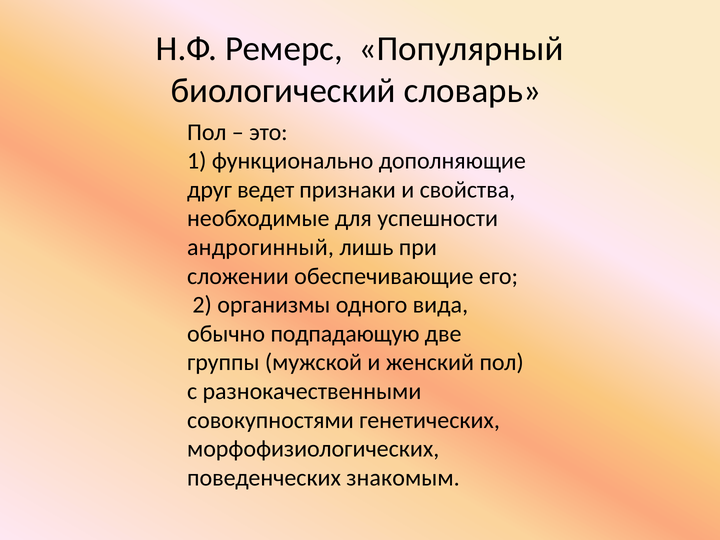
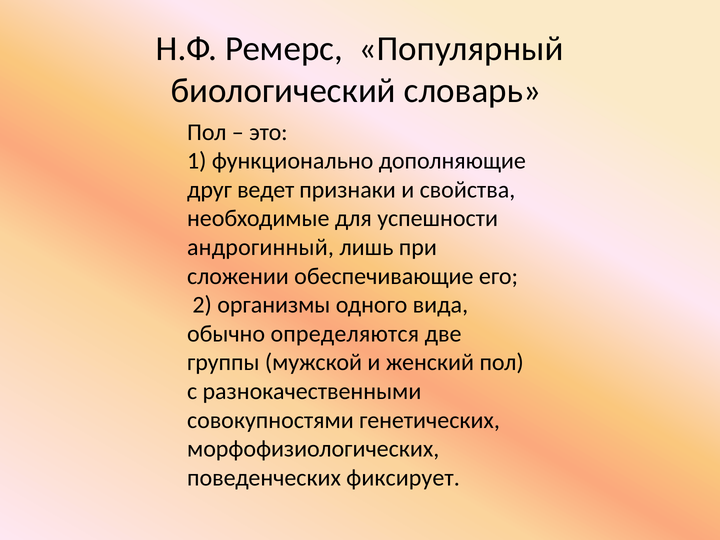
подпадающую: подпадающую -> определяются
знакомым: знакомым -> фиксирует
